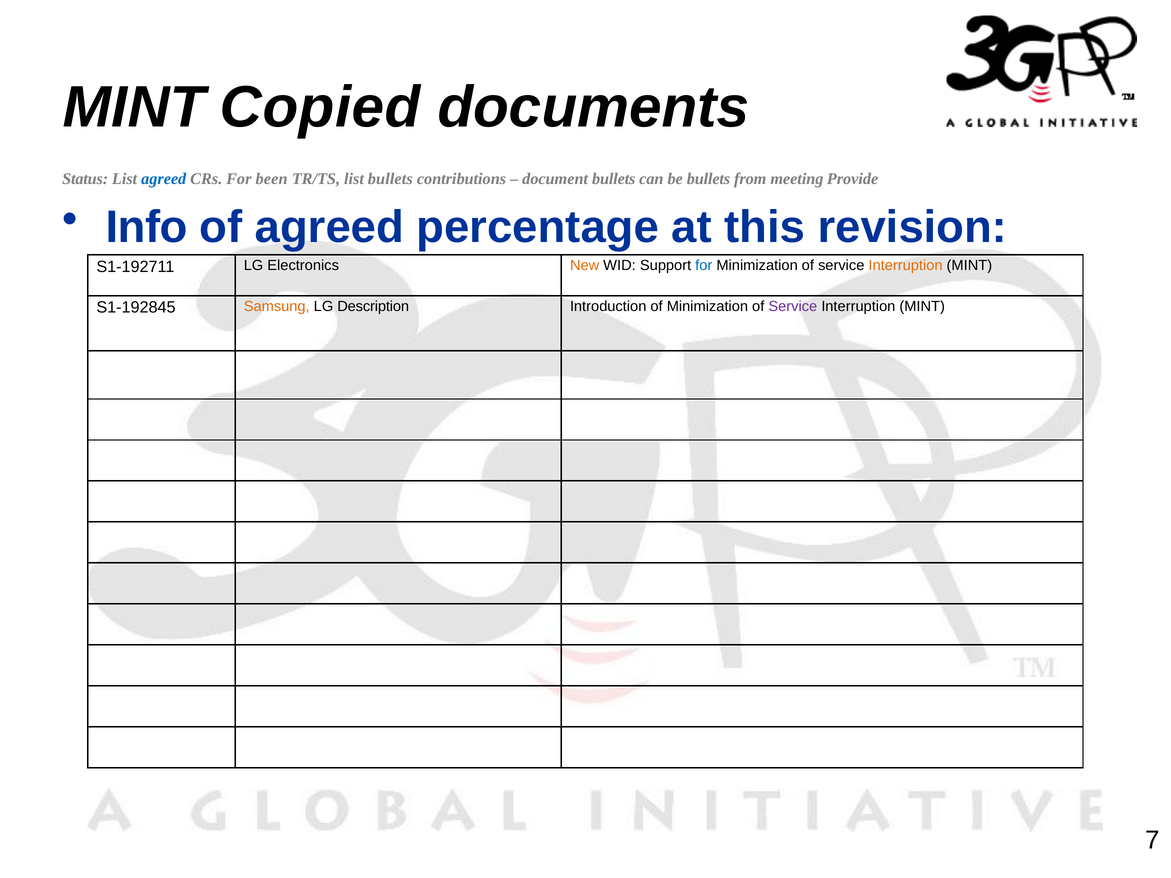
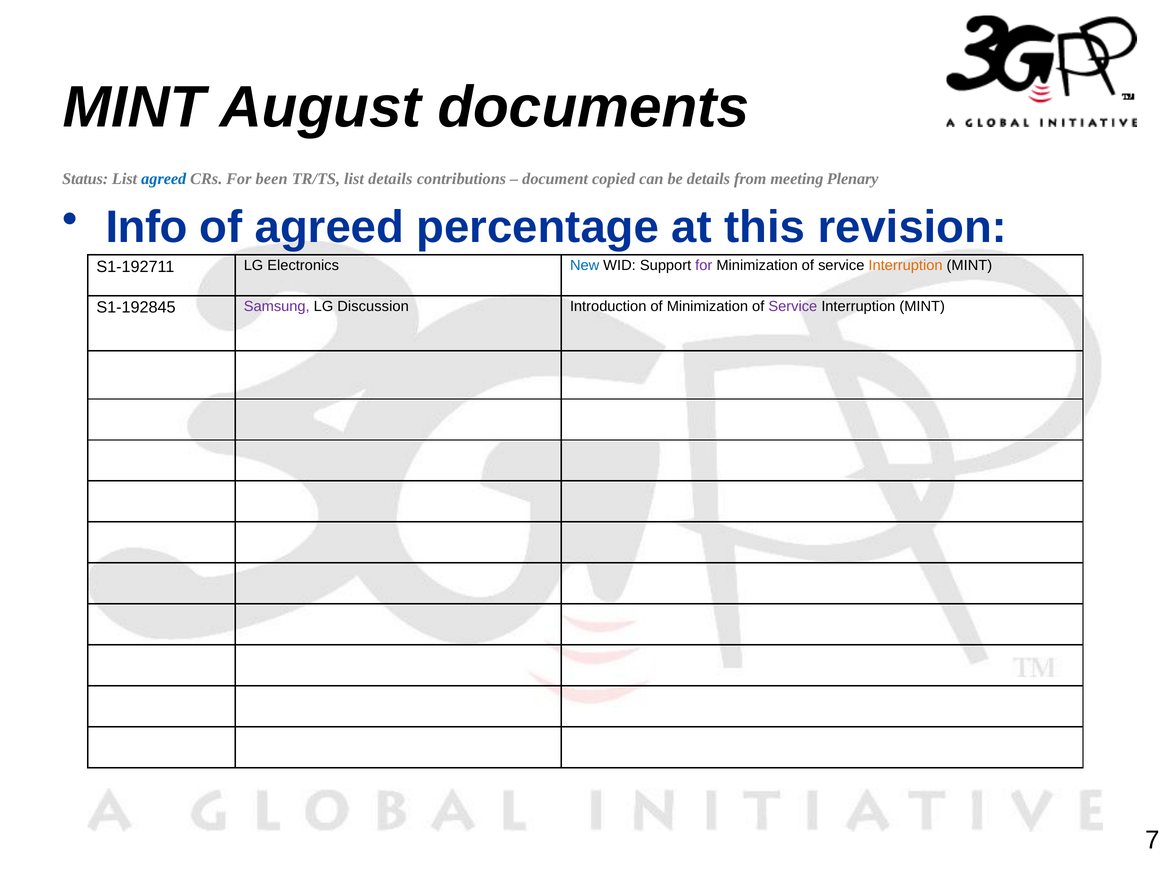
Copied: Copied -> August
list bullets: bullets -> details
document bullets: bullets -> copied
be bullets: bullets -> details
Provide: Provide -> Plenary
New colour: orange -> blue
for at (704, 266) colour: blue -> purple
Samsung colour: orange -> purple
Description: Description -> Discussion
